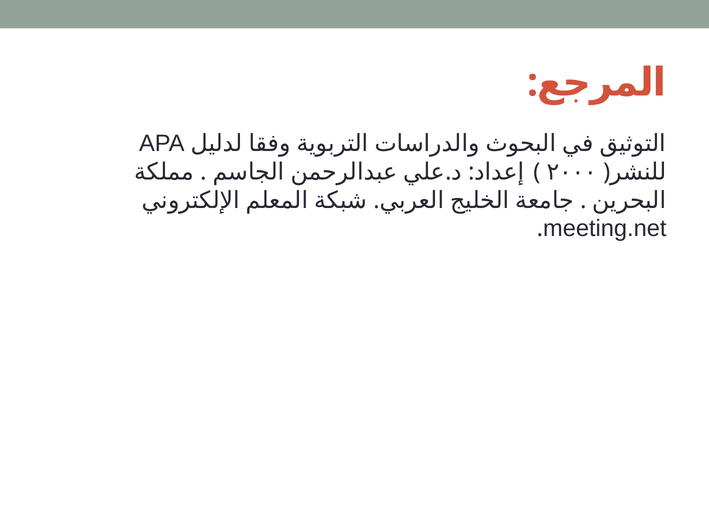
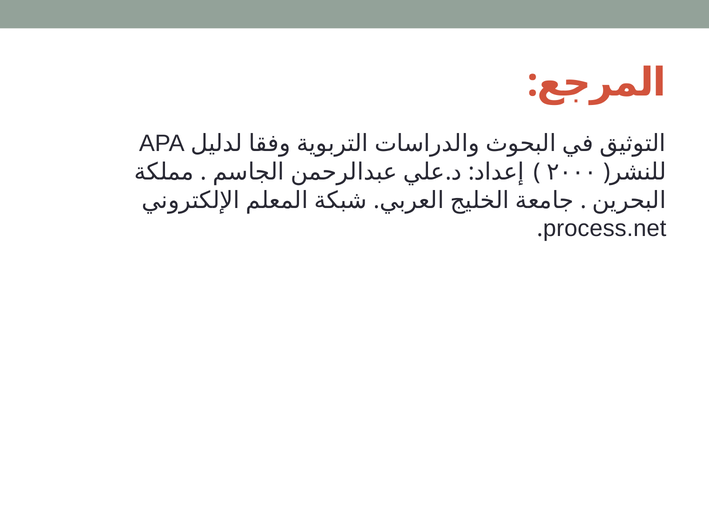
meeting.net: meeting.net -> process.net
